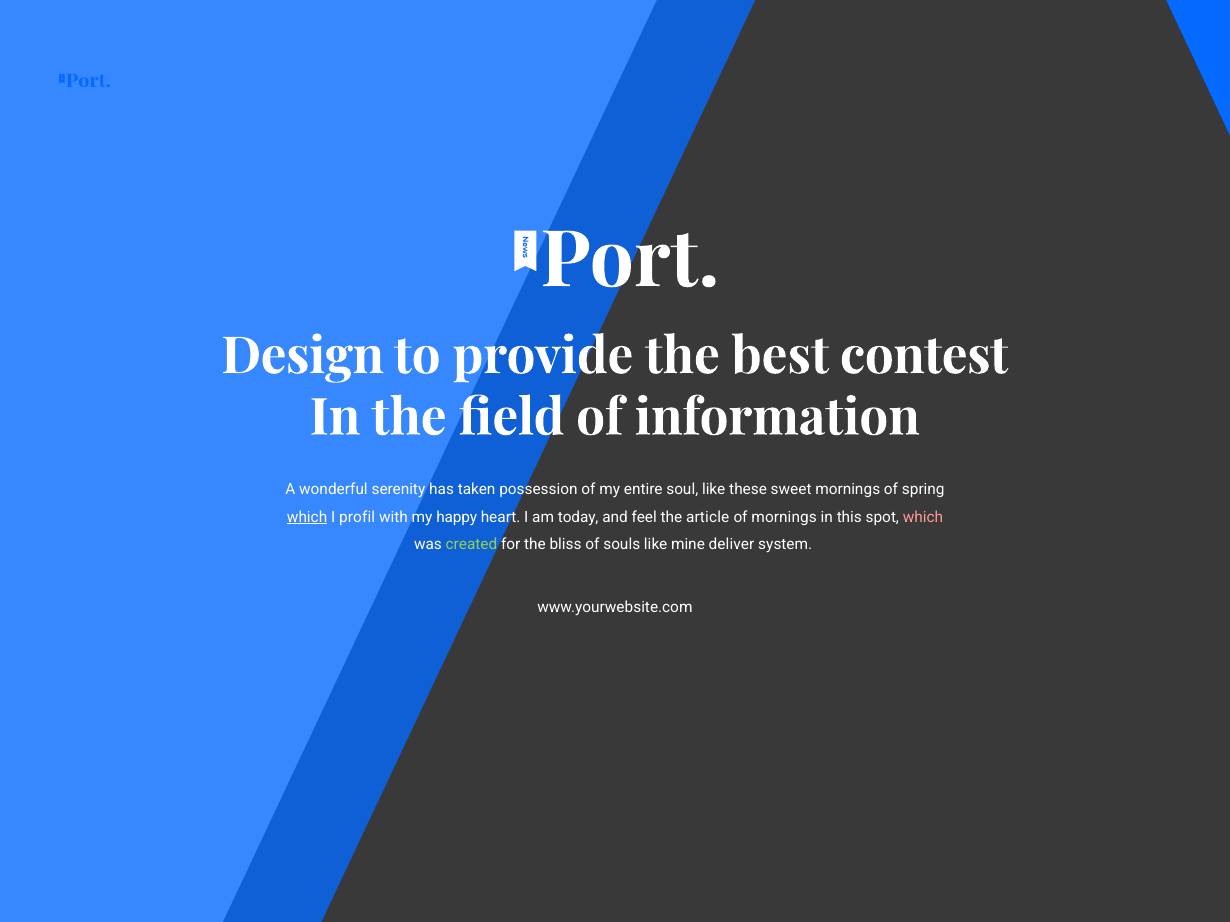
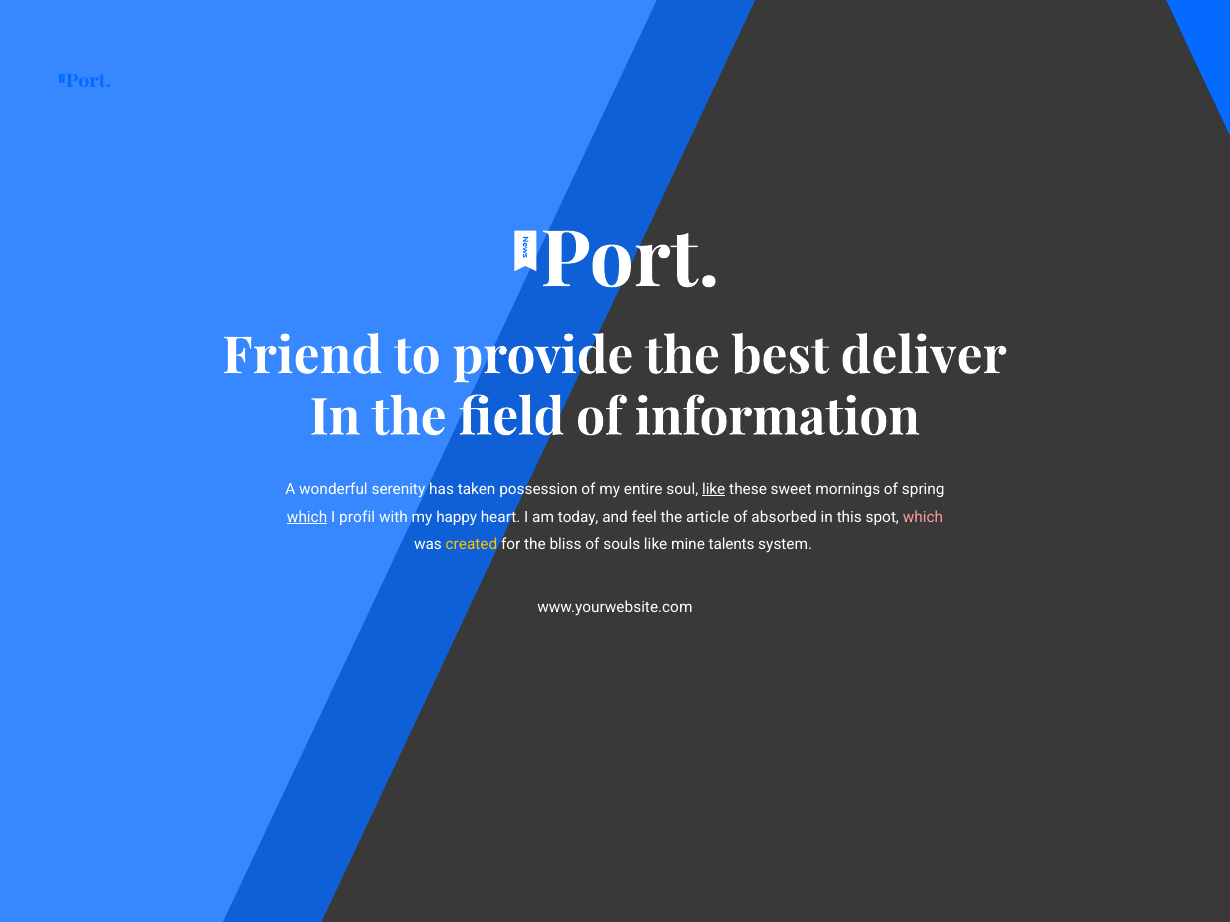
Design: Design -> Friend
contest: contest -> deliver
like at (714, 490) underline: none -> present
of mornings: mornings -> absorbed
created colour: light green -> yellow
deliver: deliver -> talents
